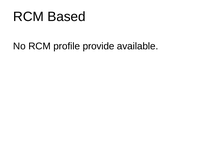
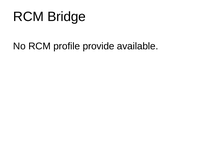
Based: Based -> Bridge
